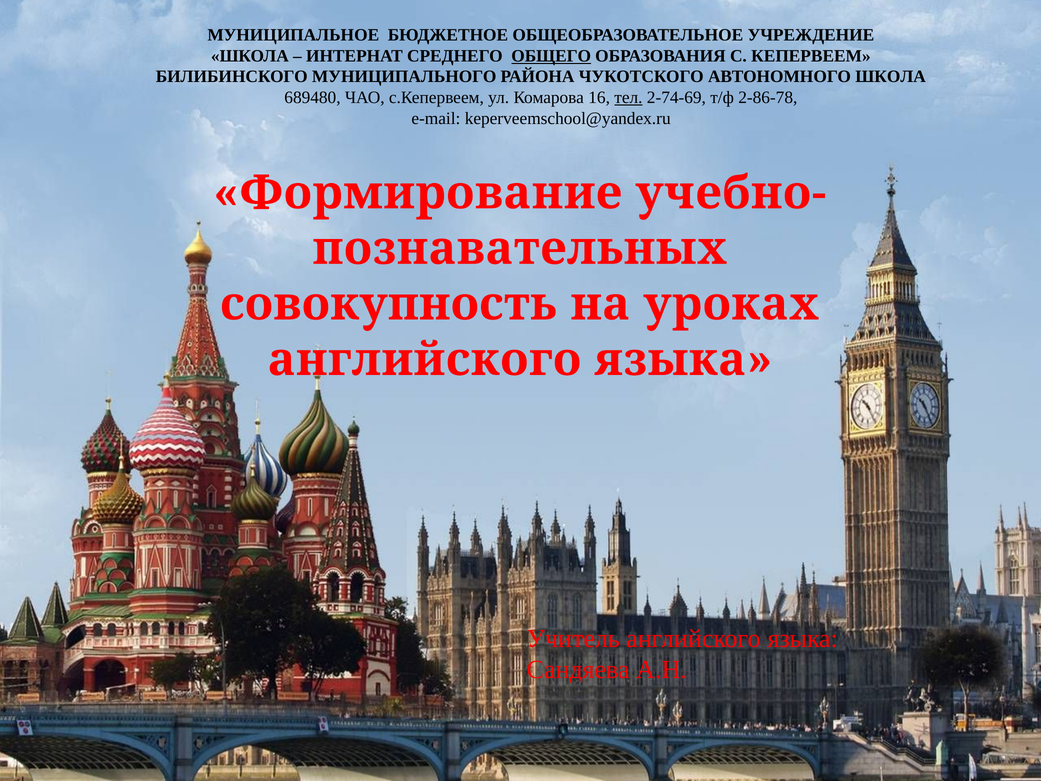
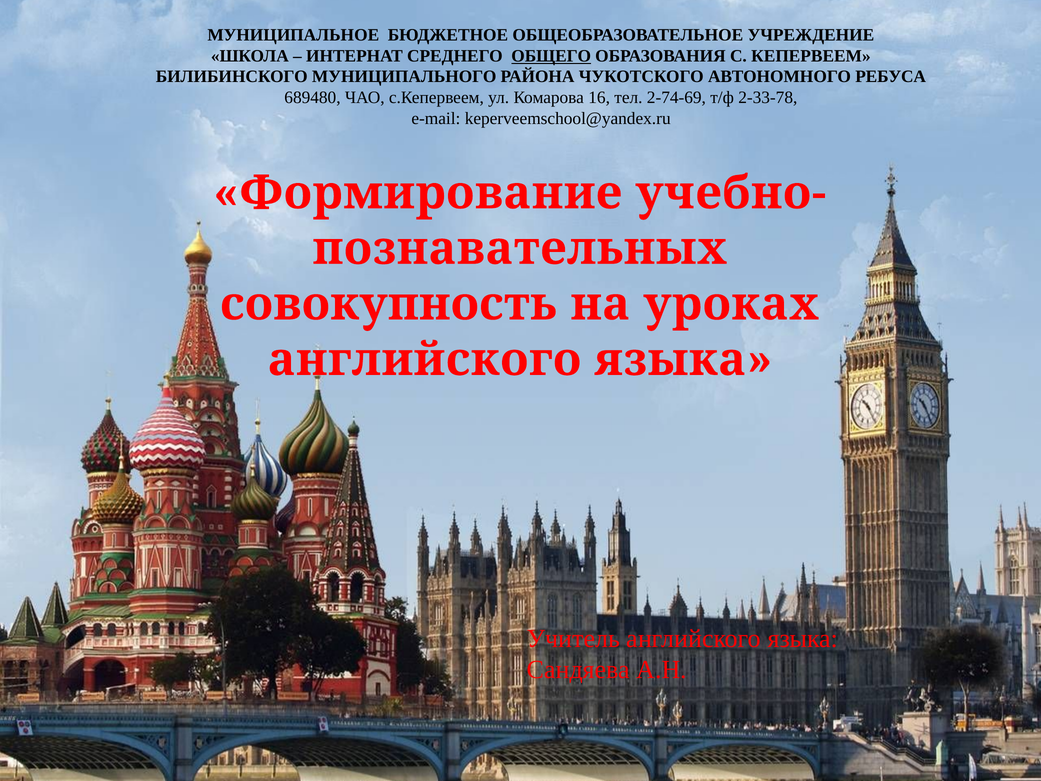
АВТОНОМНОГО ШКОЛА: ШКОЛА -> РЕБУСА
тел underline: present -> none
2-86-78: 2-86-78 -> 2-33-78
